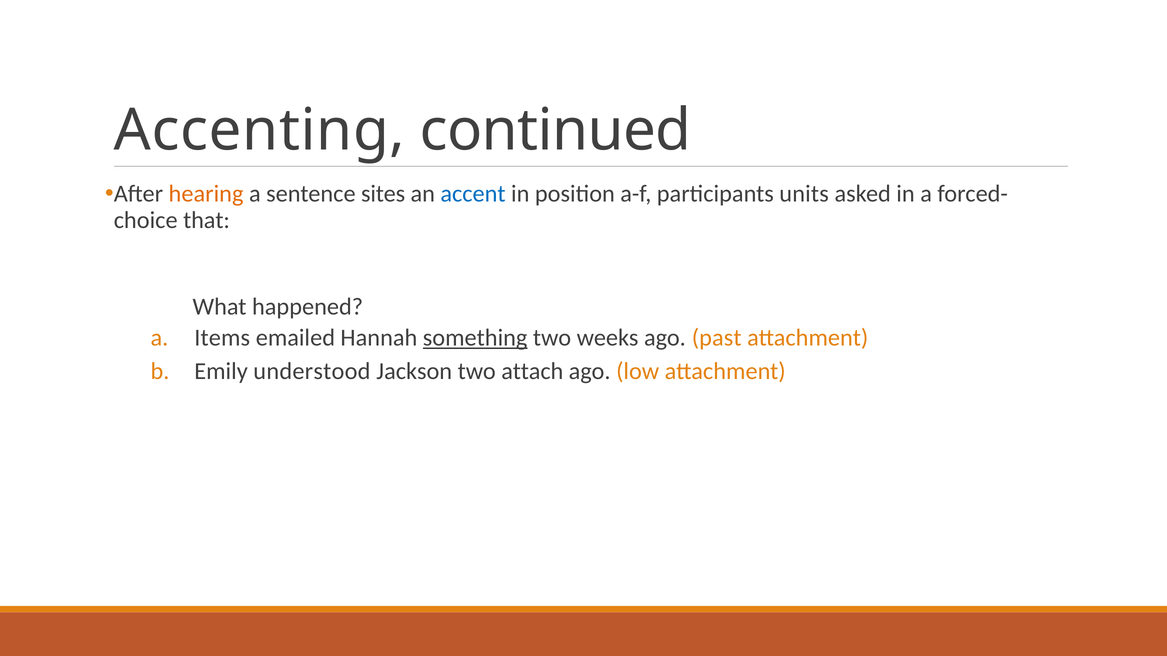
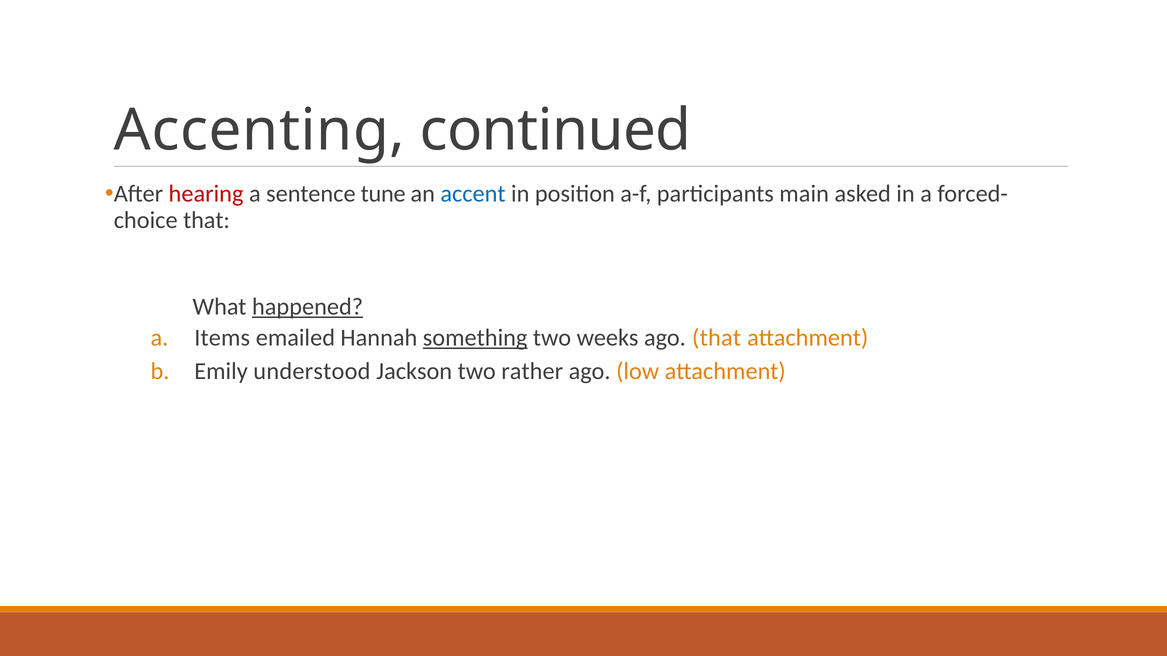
hearing colour: orange -> red
sites: sites -> tune
units: units -> main
happened underline: none -> present
ago past: past -> that
attach: attach -> rather
